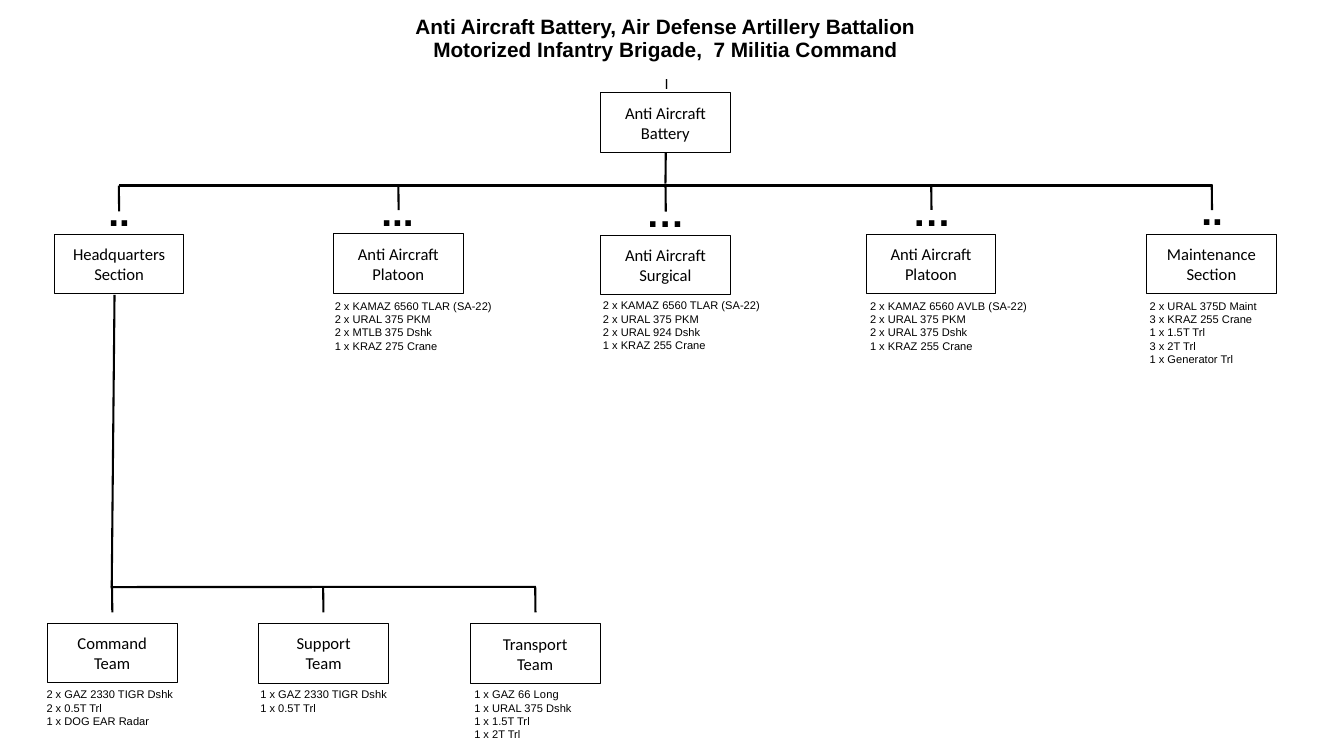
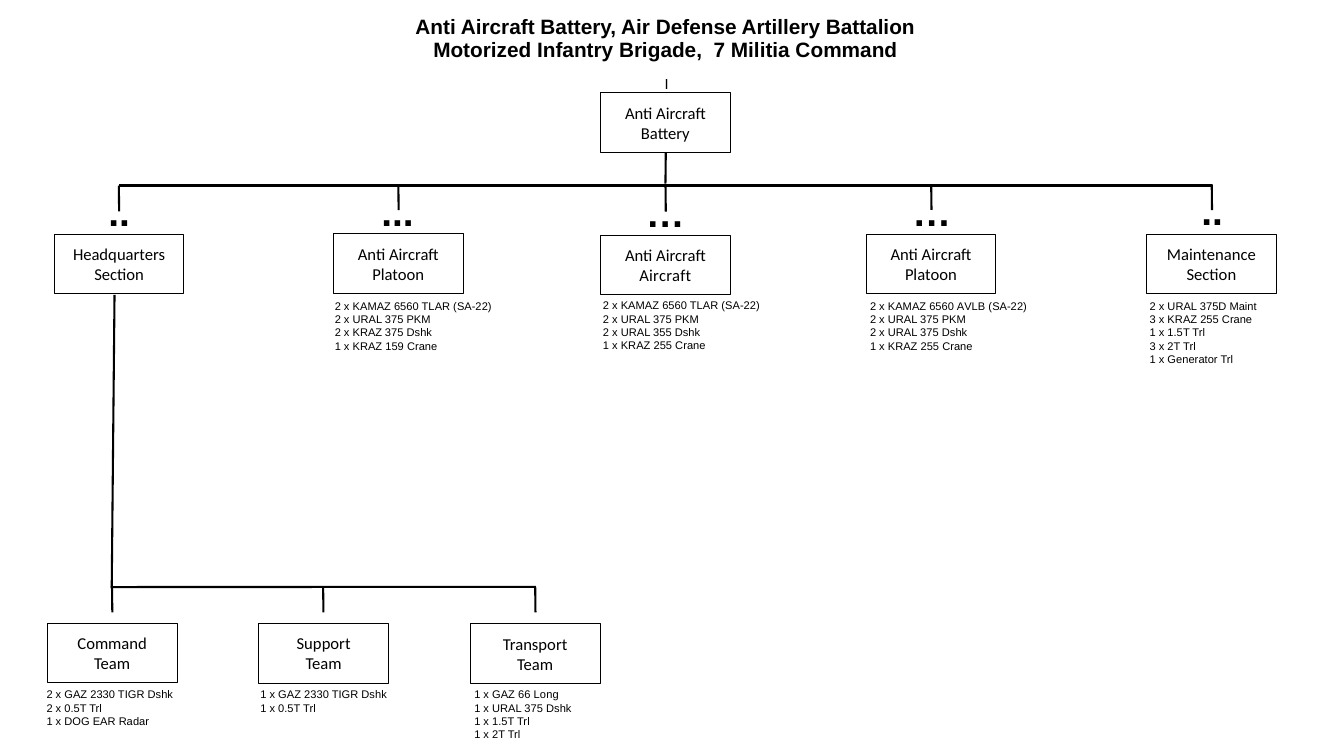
Surgical at (665, 276): Surgical -> Aircraft
924: 924 -> 355
2 x MTLB: MTLB -> KRAZ
275: 275 -> 159
